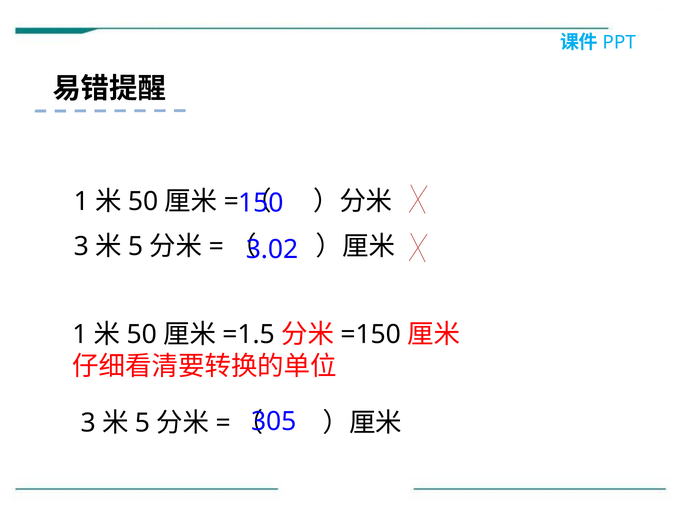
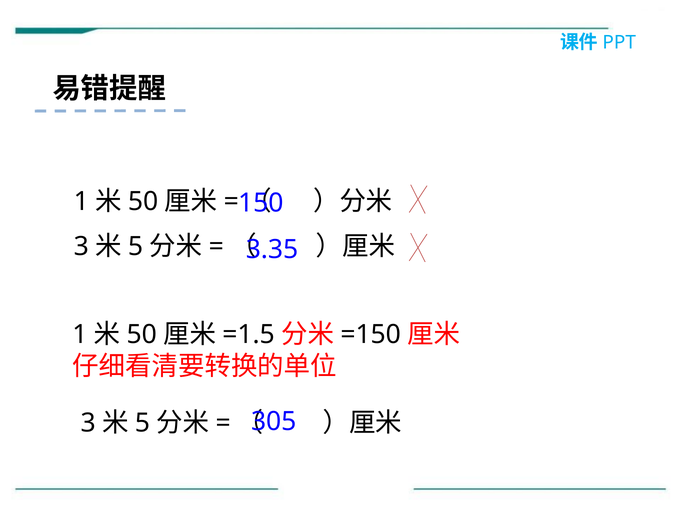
3.02: 3.02 -> 3.35
